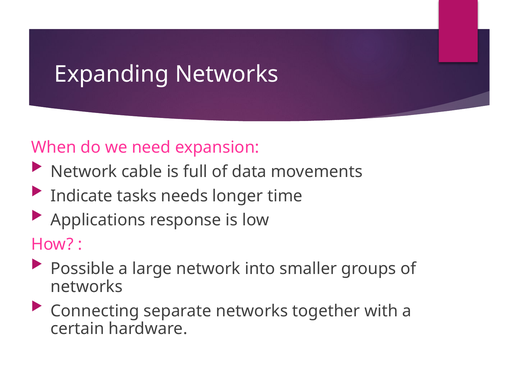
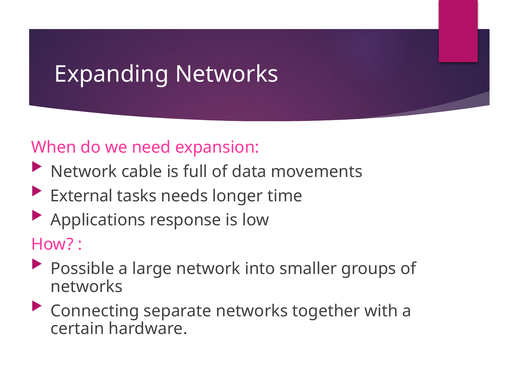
Indicate: Indicate -> External
